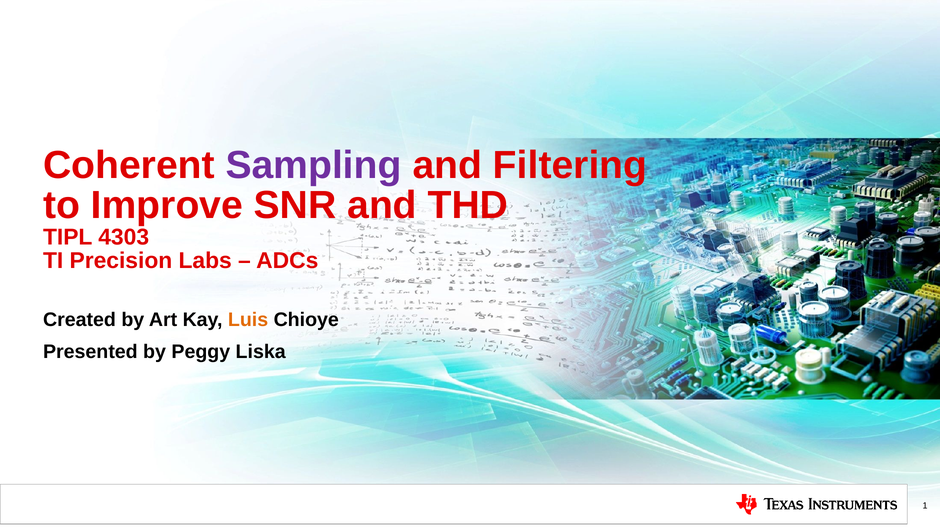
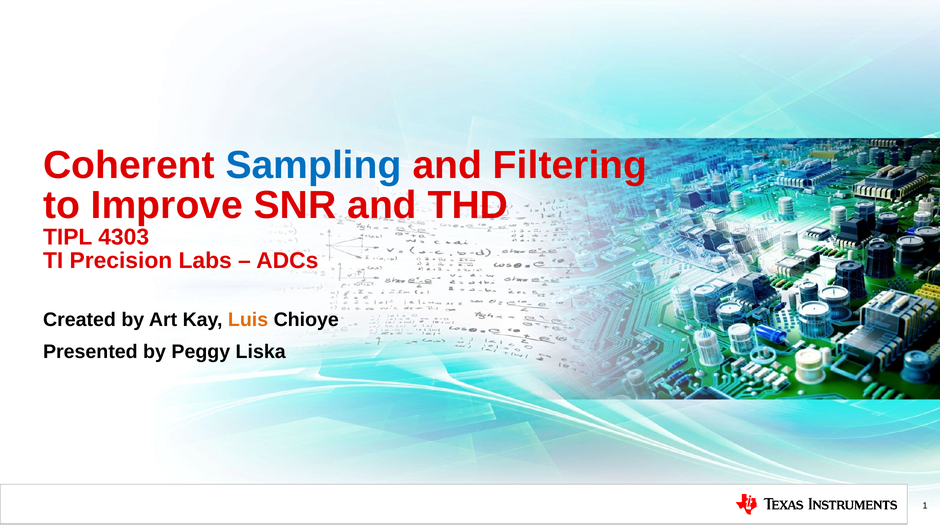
Sampling colour: purple -> blue
